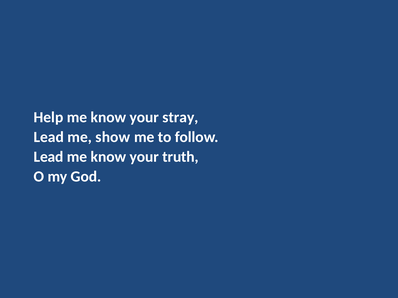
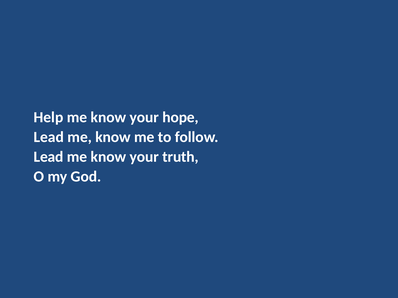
stray: stray -> hope
show at (113, 137): show -> know
